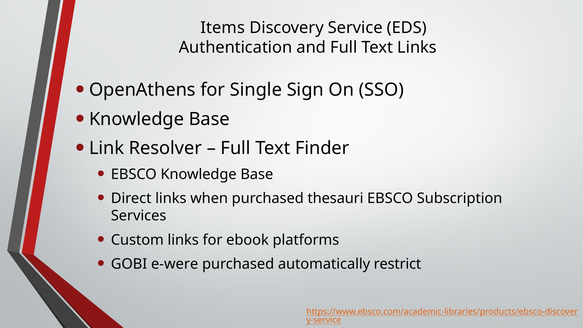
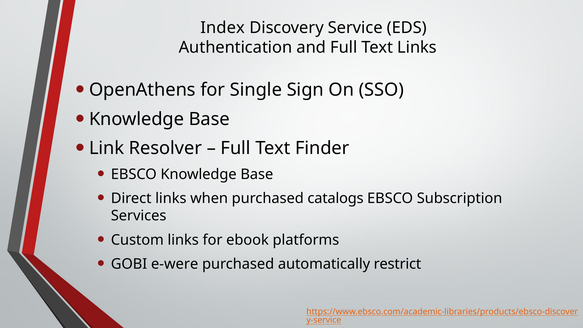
Items: Items -> Index
thesauri: thesauri -> catalogs
